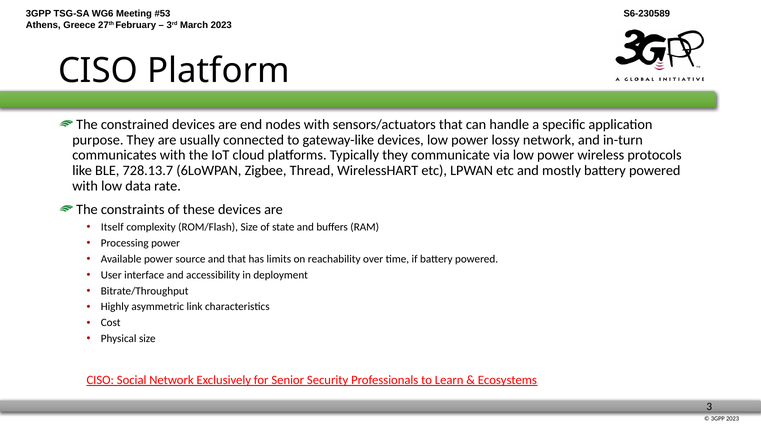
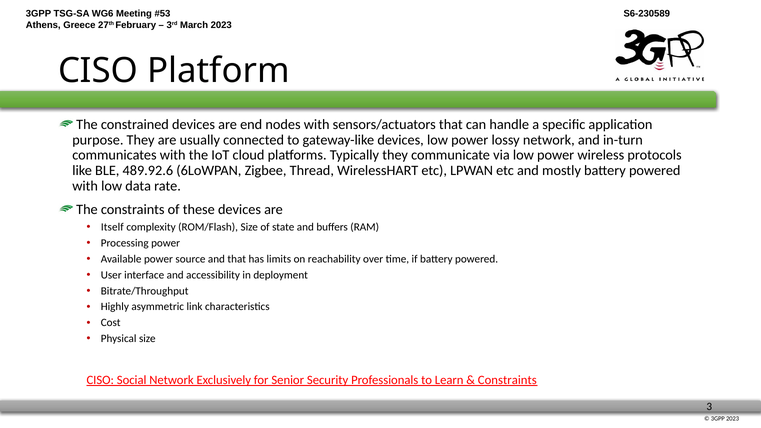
728.13.7: 728.13.7 -> 489.92.6
Ecosystems at (507, 380): Ecosystems -> Constraints
